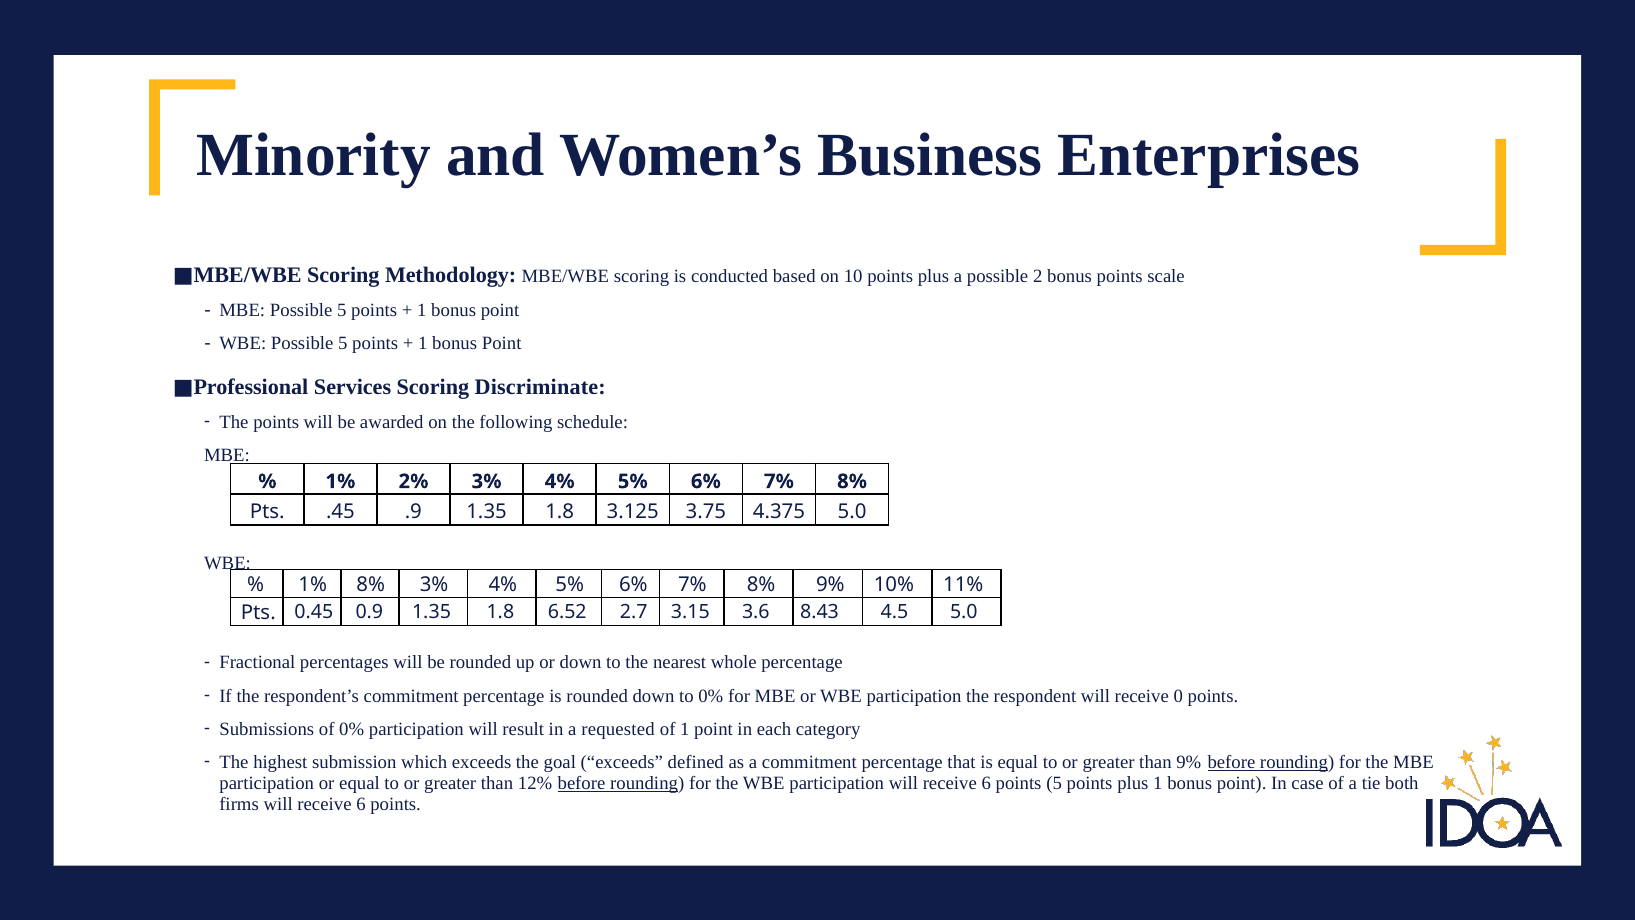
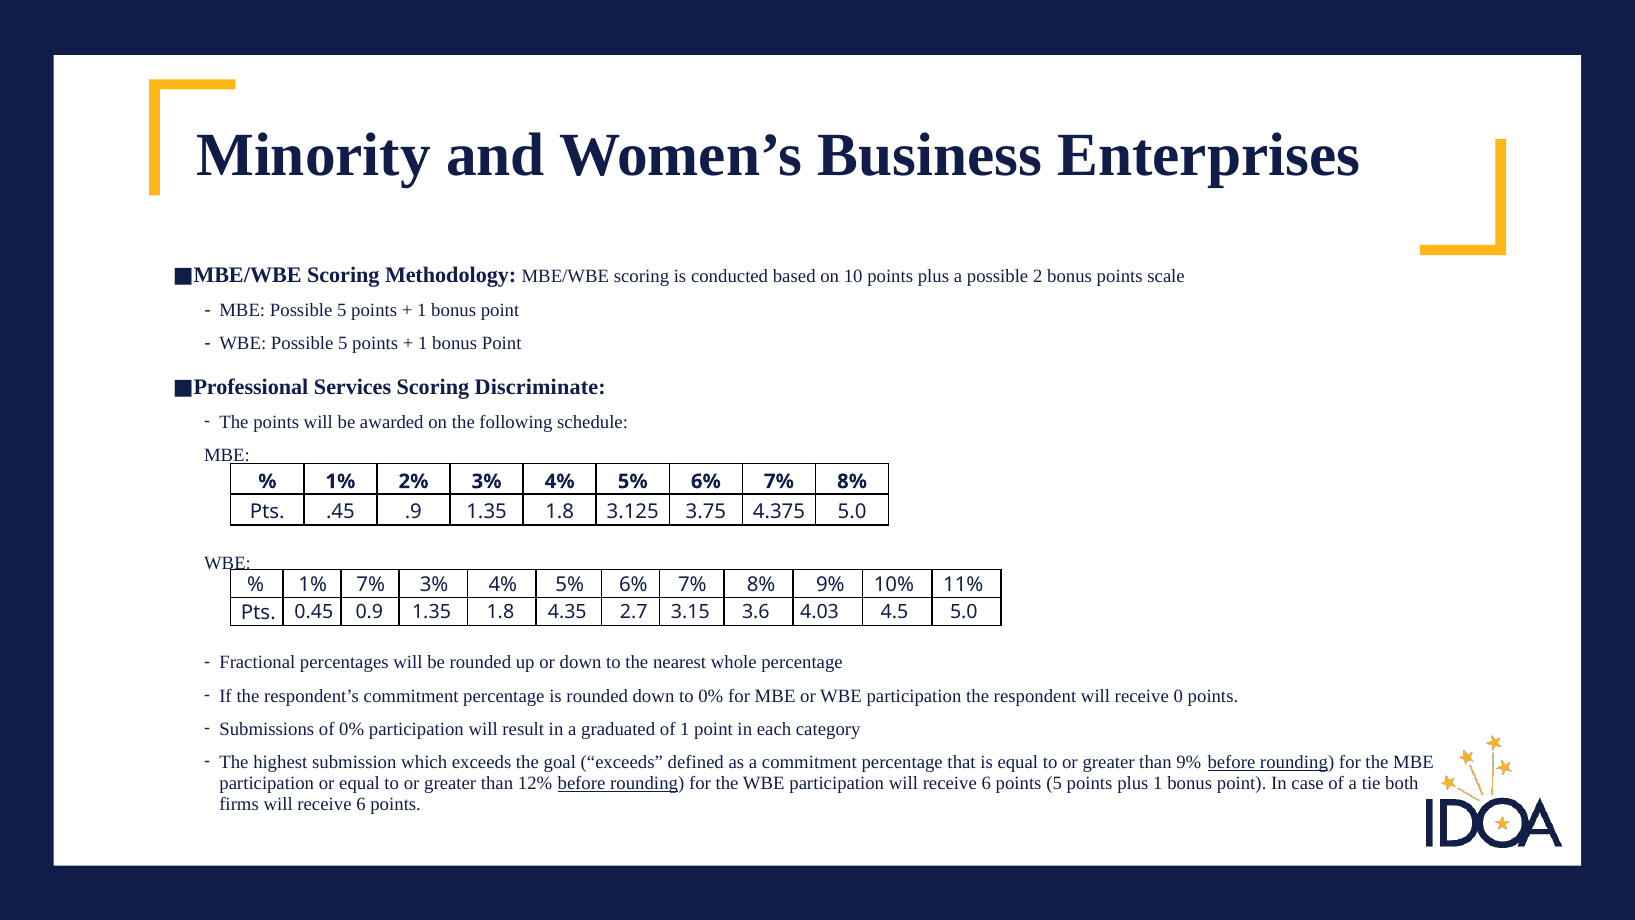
1% 8%: 8% -> 7%
6.52: 6.52 -> 4.35
8.43: 8.43 -> 4.03
requested: requested -> graduated
